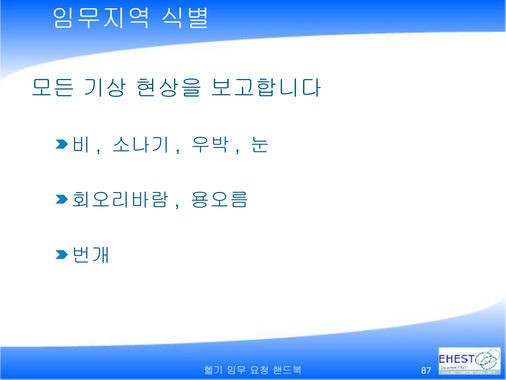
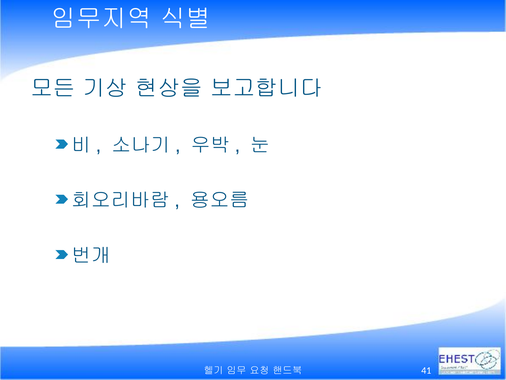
87: 87 -> 41
